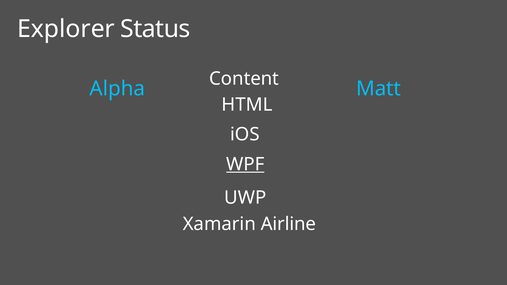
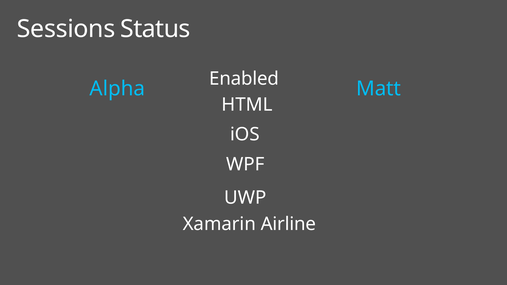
Explorer: Explorer -> Sessions
Content: Content -> Enabled
WPF underline: present -> none
